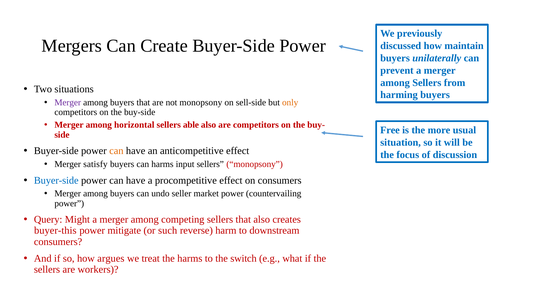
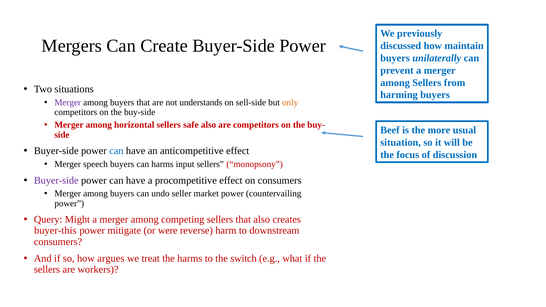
not monopsony: monopsony -> understands
able: able -> safe
Free: Free -> Beef
can at (116, 151) colour: orange -> blue
satisfy: satisfy -> speech
Buyer-side at (56, 180) colour: blue -> purple
such: such -> were
